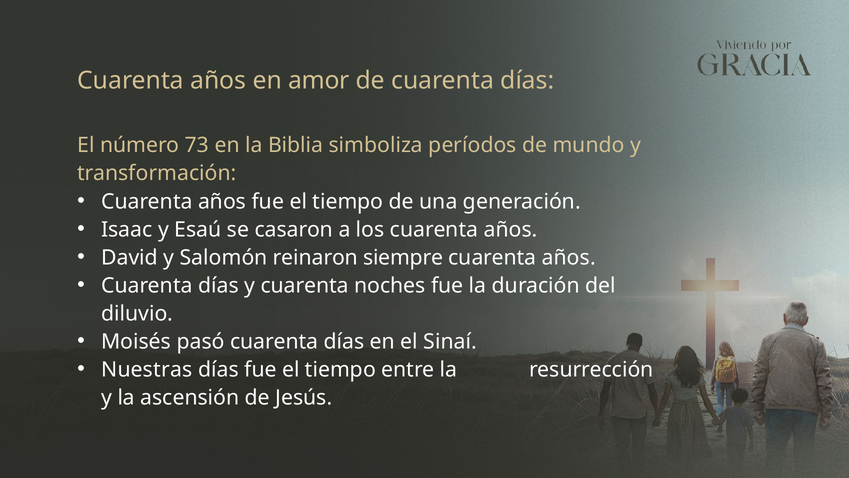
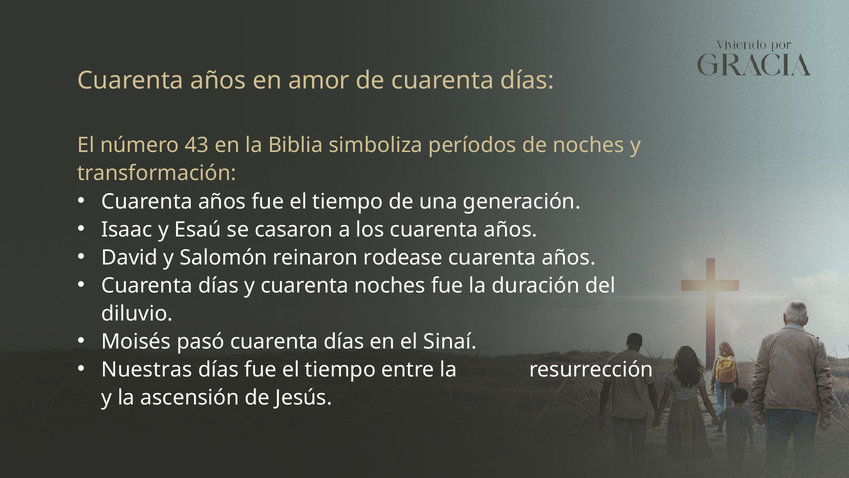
73: 73 -> 43
de mundo: mundo -> noches
siempre: siempre -> rodease
